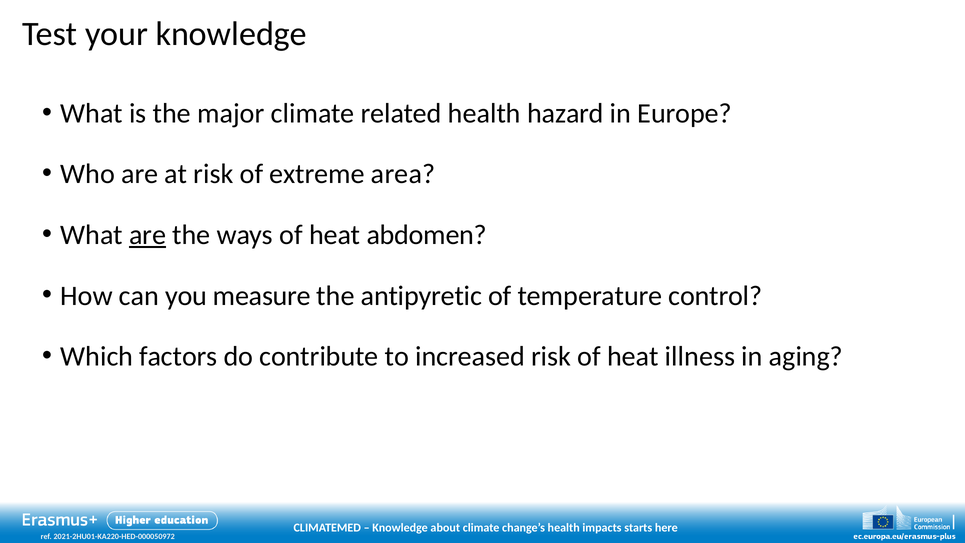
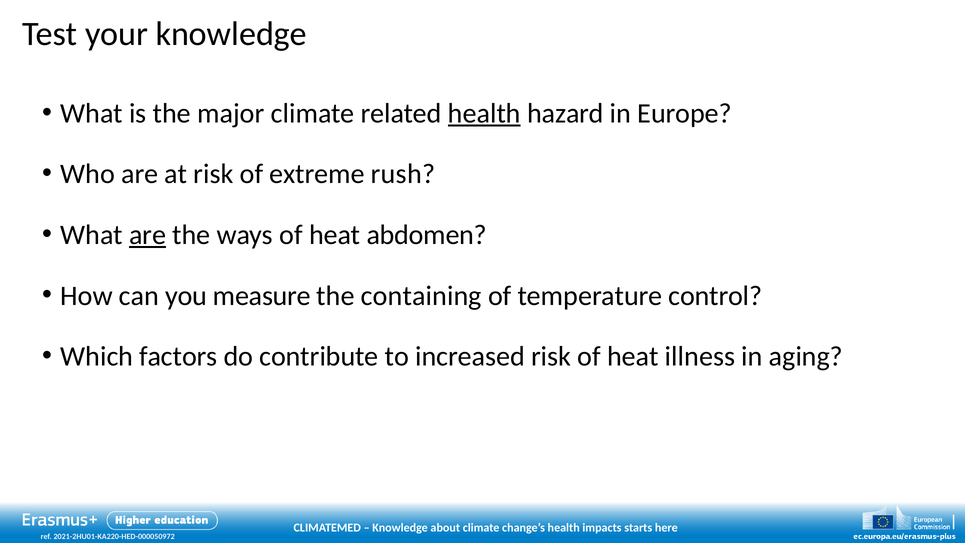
health at (484, 113) underline: none -> present
area: area -> rush
antipyretic: antipyretic -> containing
